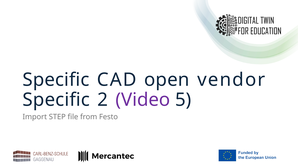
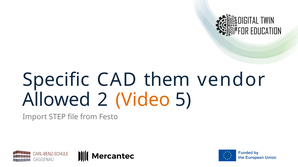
open: open -> them
Specific at (56, 100): Specific -> Allowed
Video colour: purple -> orange
